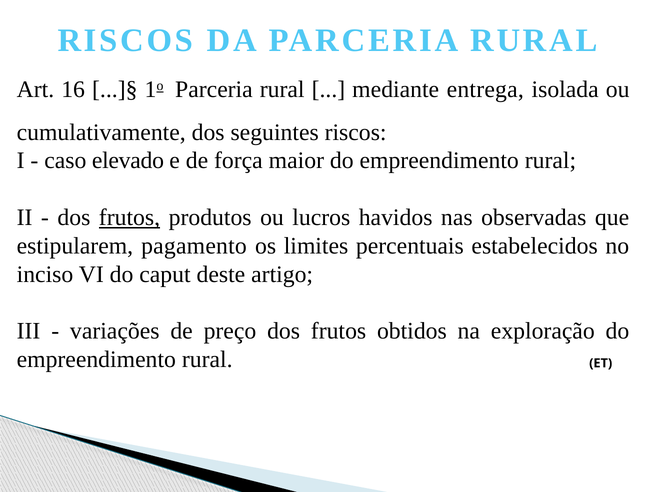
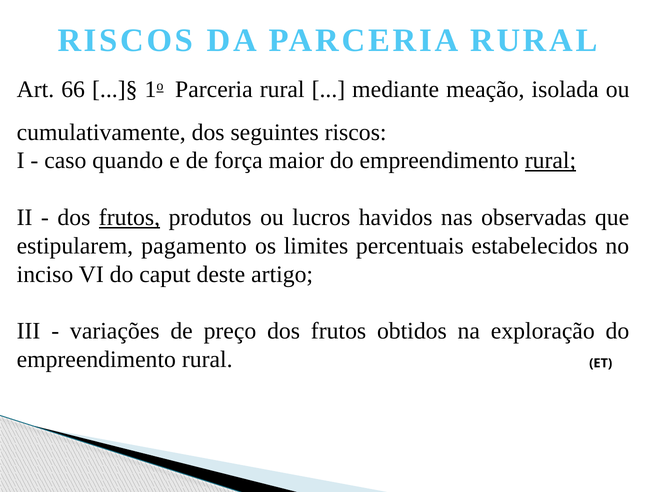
16: 16 -> 66
entrega: entrega -> meação
elevado: elevado -> quando
rural at (550, 161) underline: none -> present
